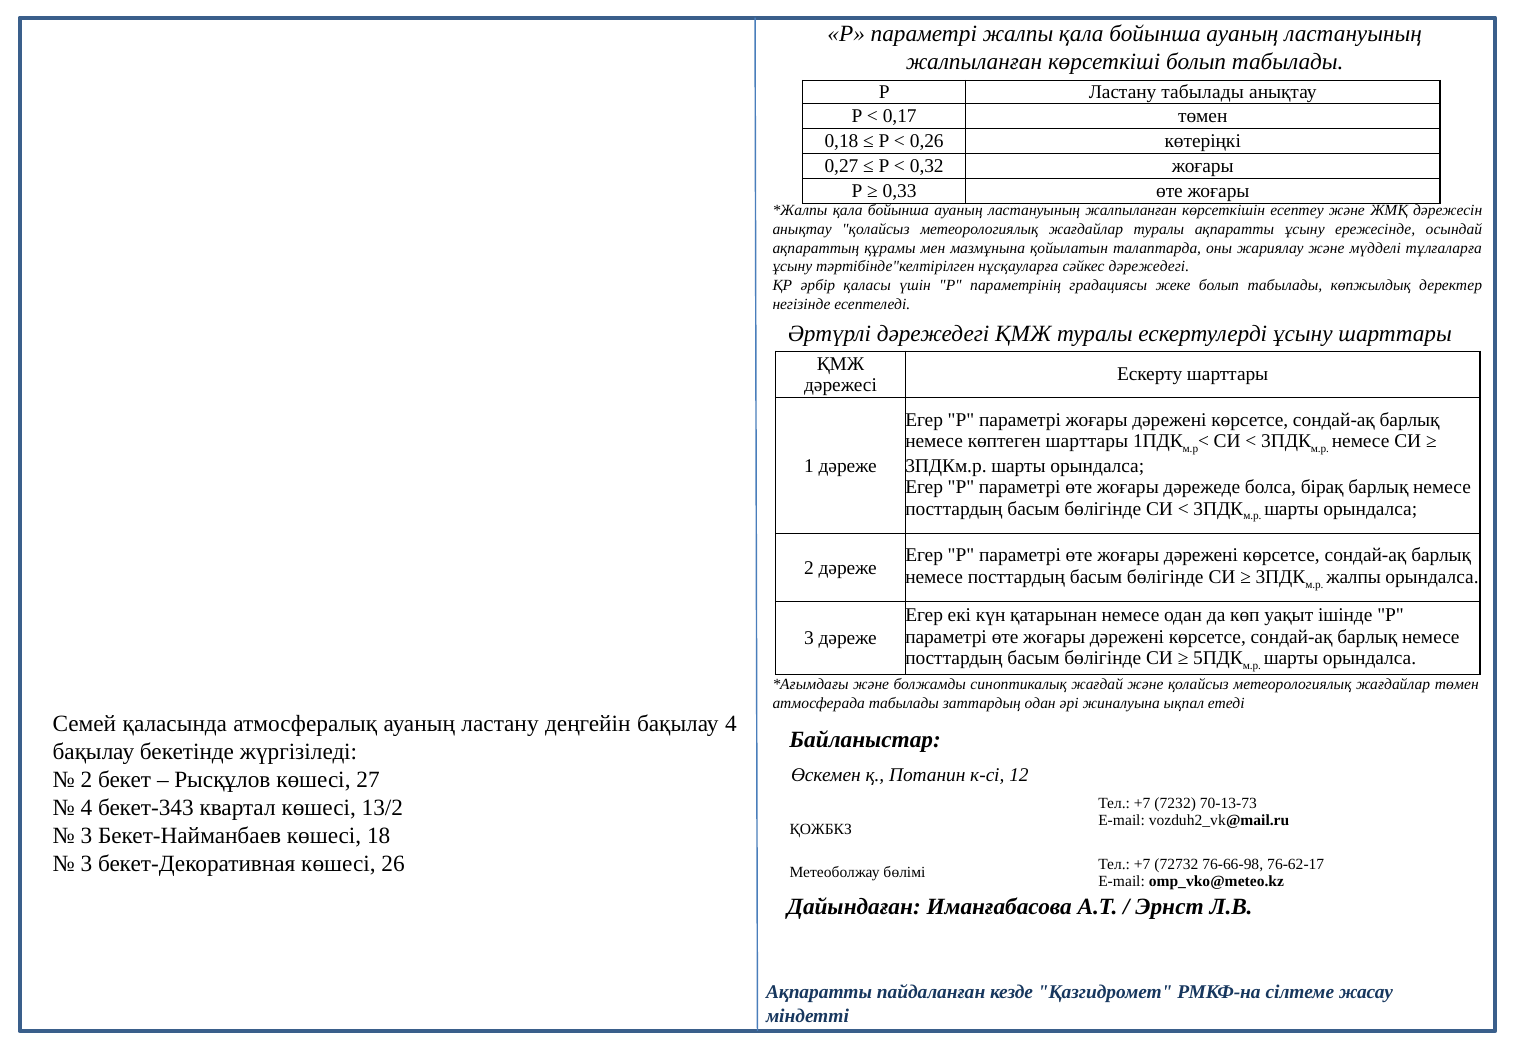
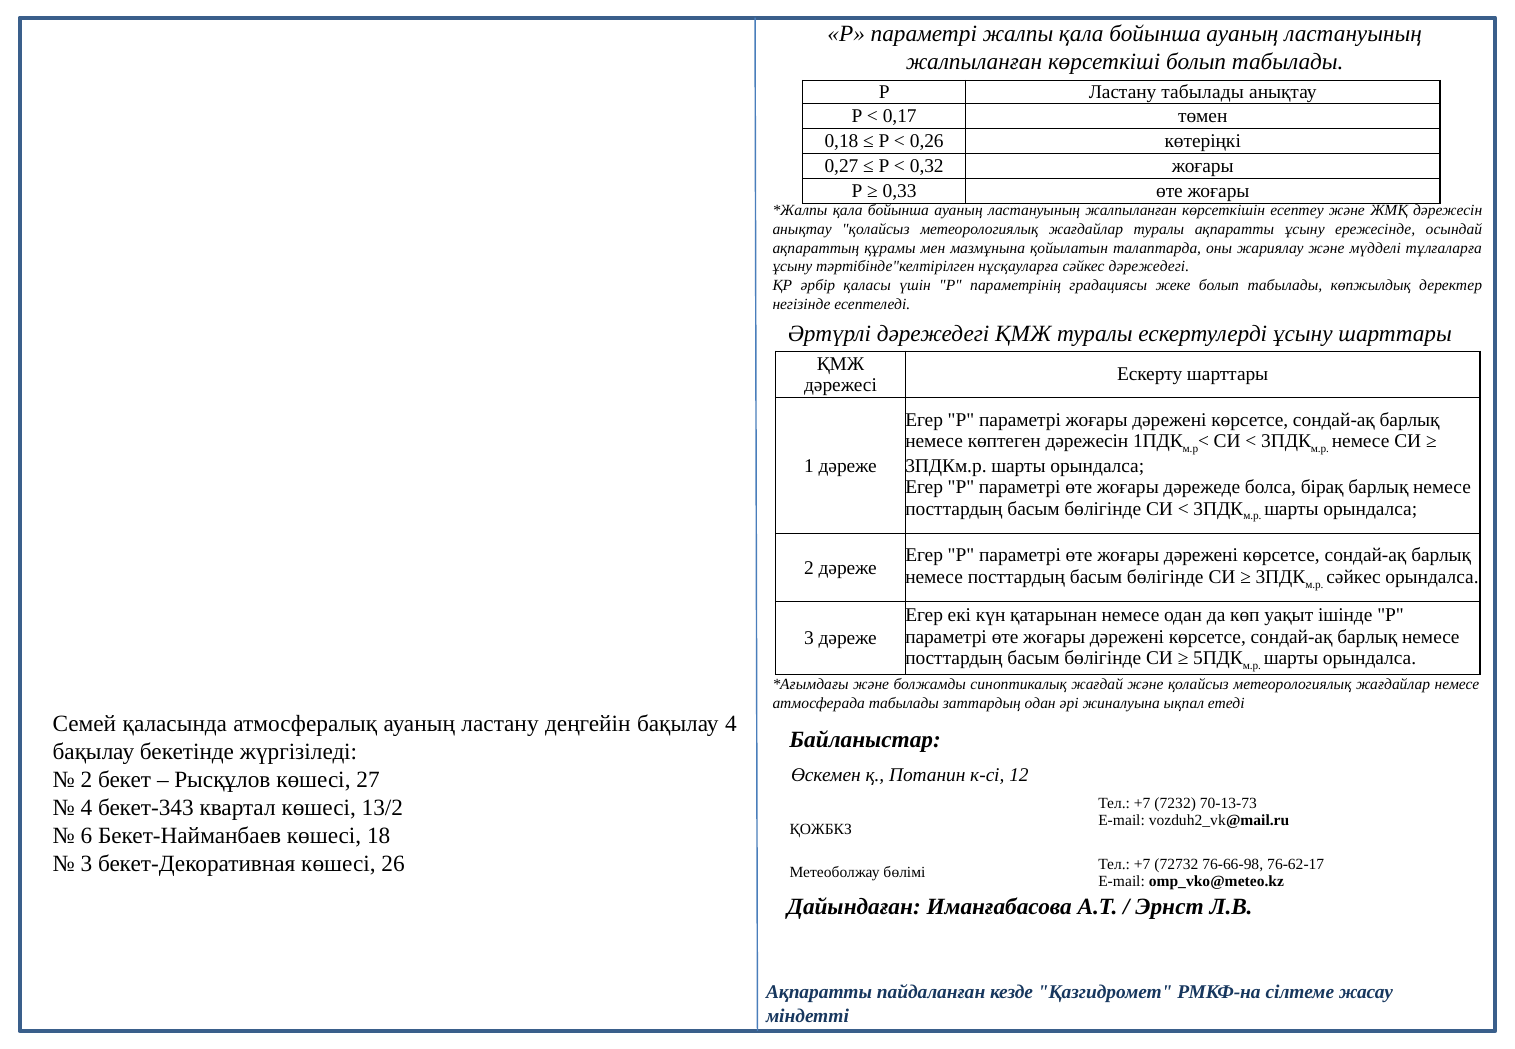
көптеген шарттары: шарттары -> дәрежесін
жалпы at (1354, 577): жалпы -> сәйкес
жағдайлар төмен: төмен -> немесе
3 at (86, 836): 3 -> 6
